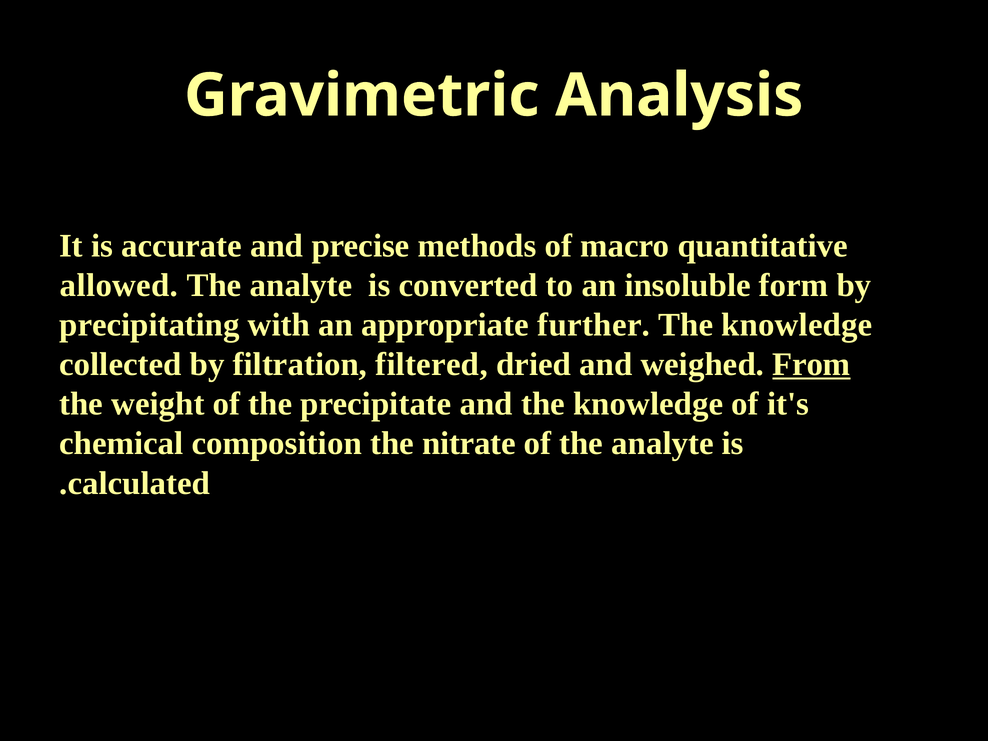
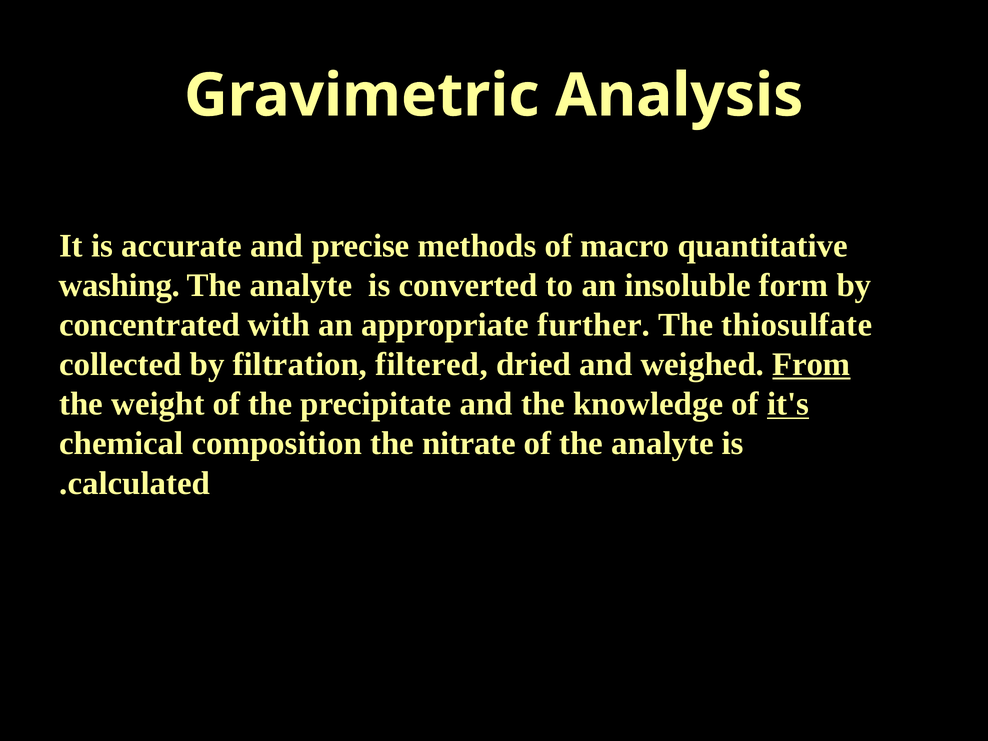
allowed: allowed -> washing
precipitating: precipitating -> concentrated
knowledge at (797, 325): knowledge -> thiosulfate
it's underline: none -> present
